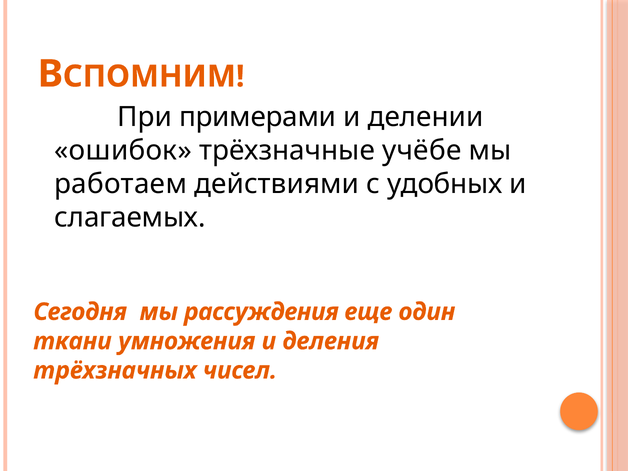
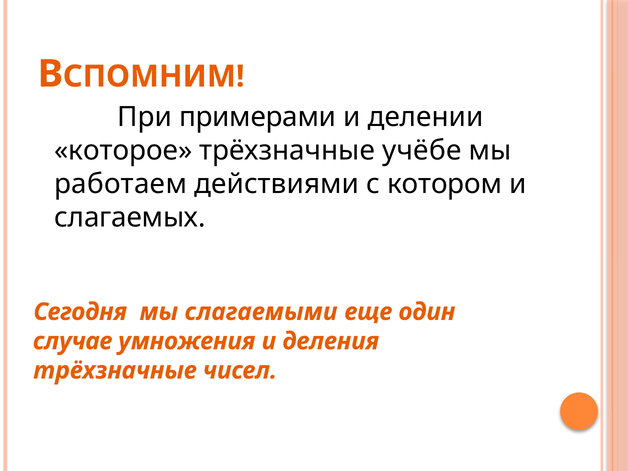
ошибок: ошибок -> которое
удобных: удобных -> котором
рассуждения: рассуждения -> слагаемыми
ткани: ткани -> случае
трёхзначных at (115, 371): трёхзначных -> трёхзначные
